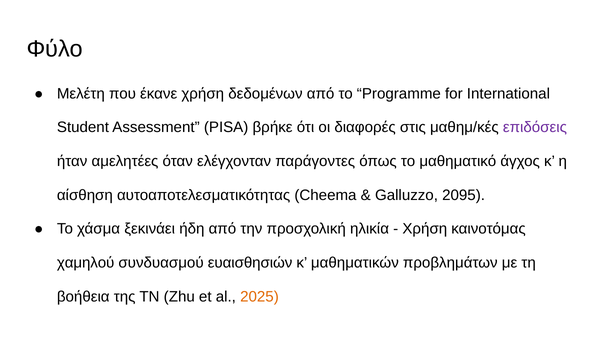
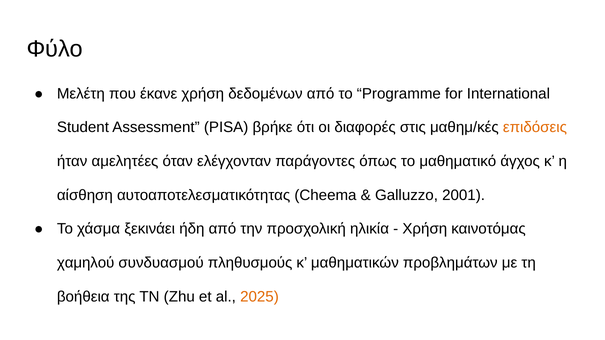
επιδόσεις colour: purple -> orange
2095: 2095 -> 2001
ευαισθησιών: ευαισθησιών -> πληθυσμούς
